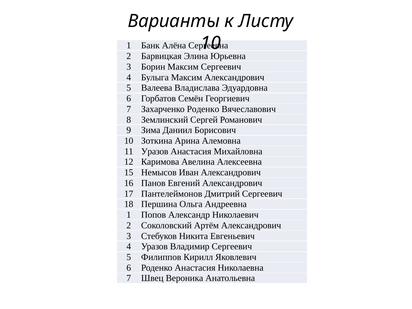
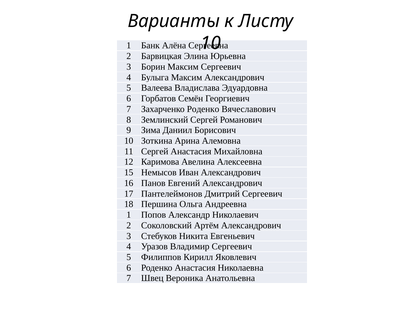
11 Уразов: Уразов -> Сергей
